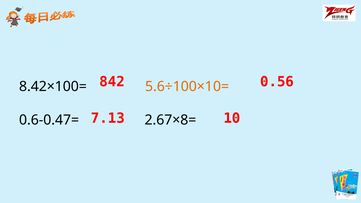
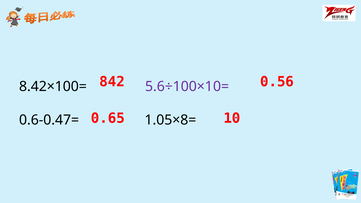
5.6÷100×10= colour: orange -> purple
7.13: 7.13 -> 0.65
2.67×8=: 2.67×8= -> 1.05×8=
